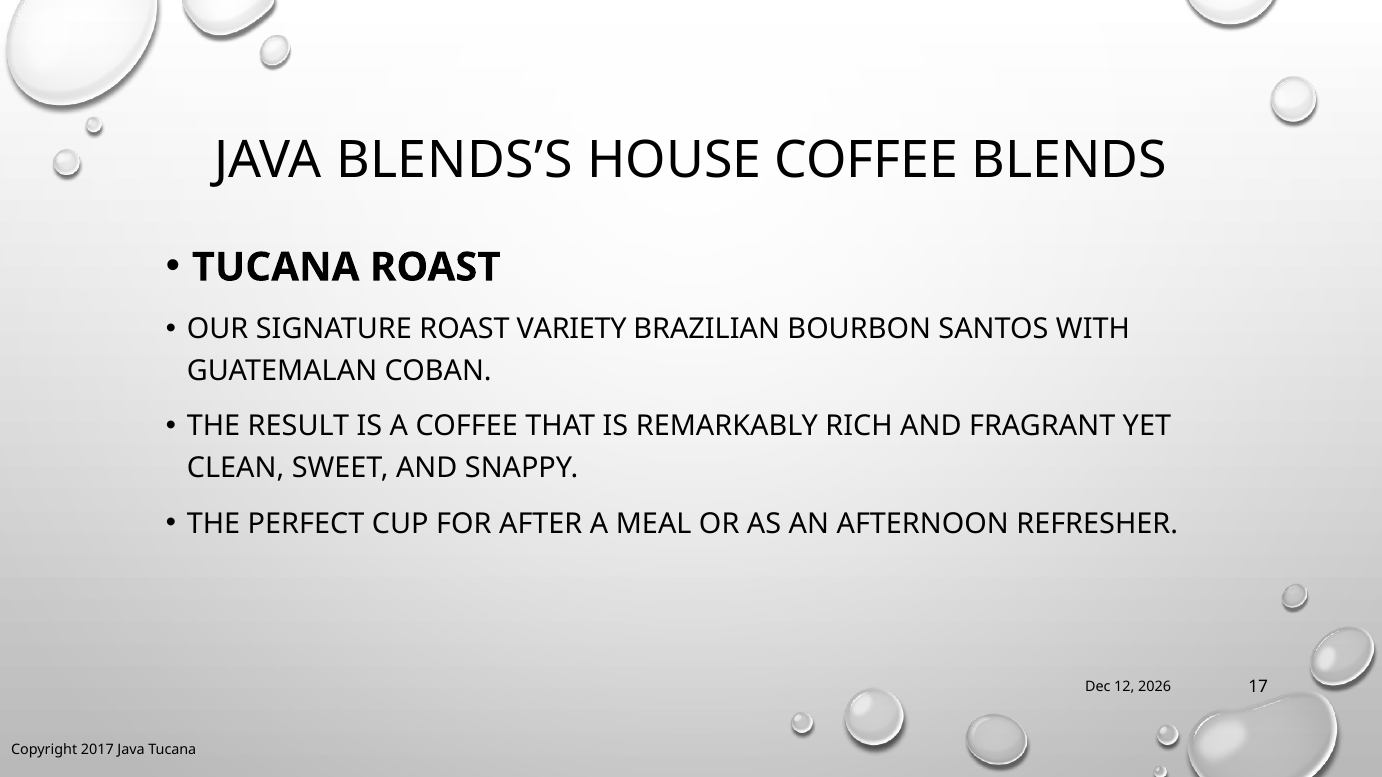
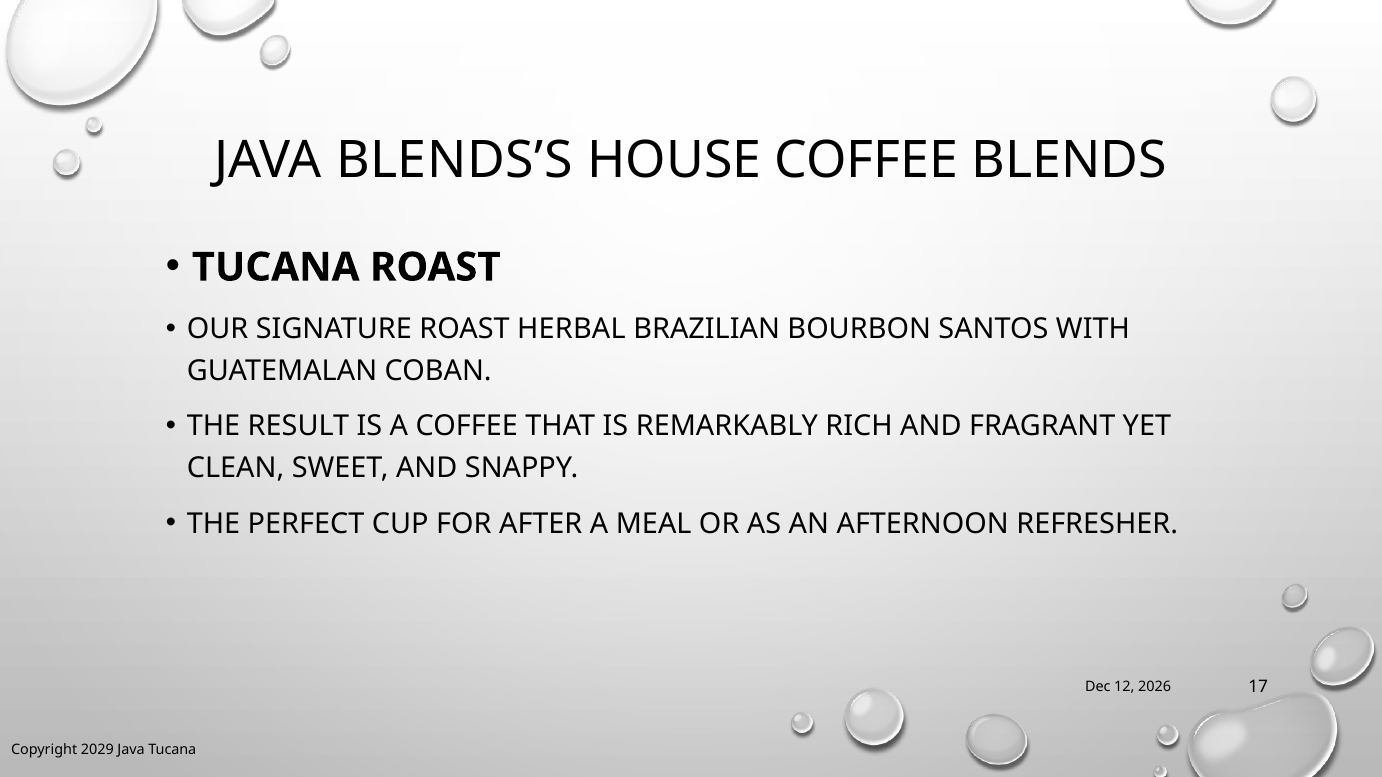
VARIETY: VARIETY -> HERBAL
2017: 2017 -> 2029
